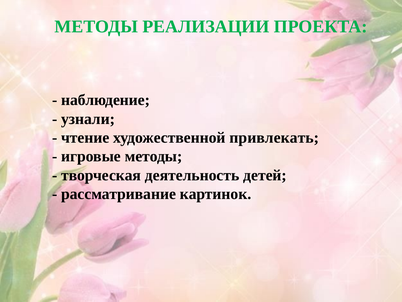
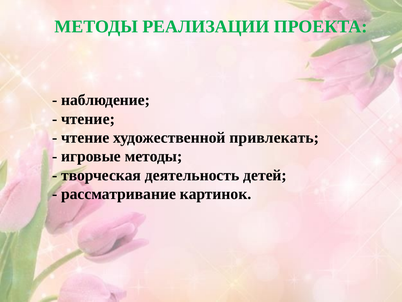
узнали at (88, 119): узнали -> чтение
